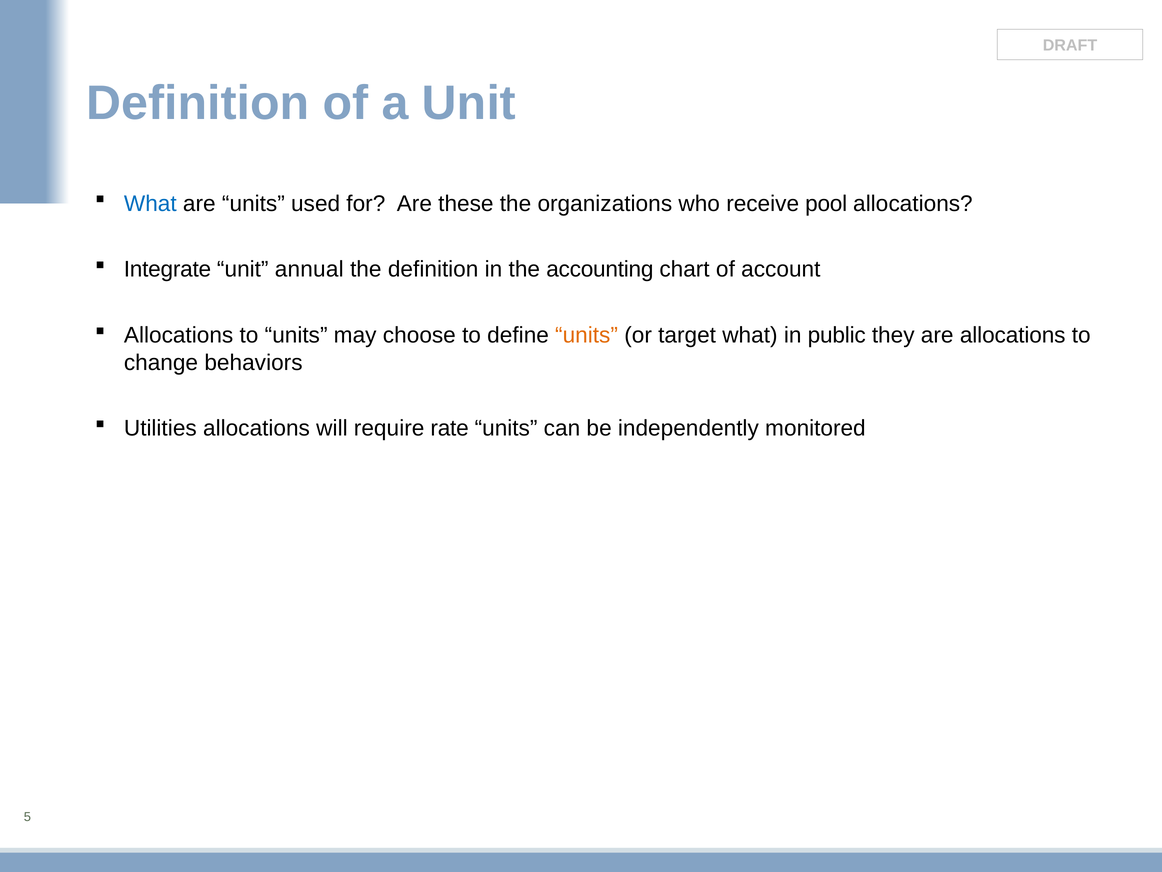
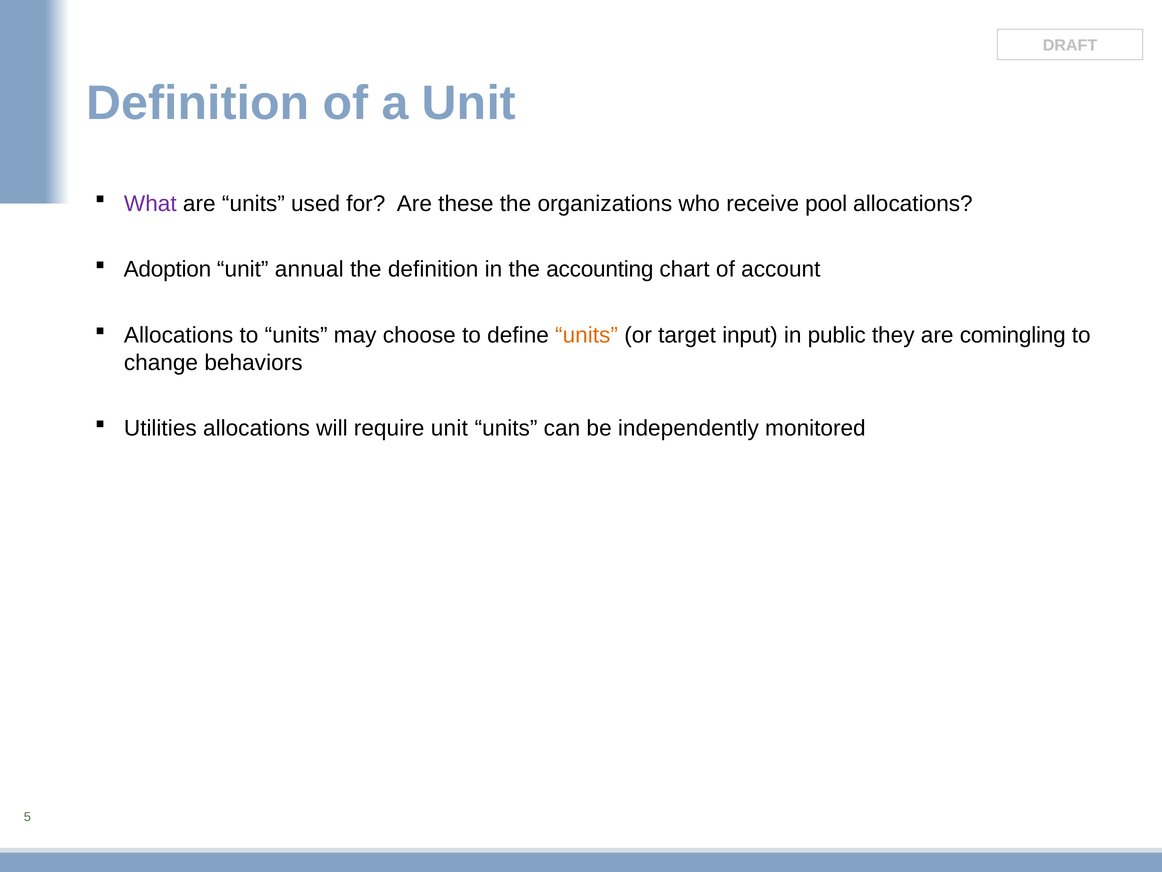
What at (150, 203) colour: blue -> purple
Integrate: Integrate -> Adoption
target what: what -> input
are allocations: allocations -> comingling
require rate: rate -> unit
